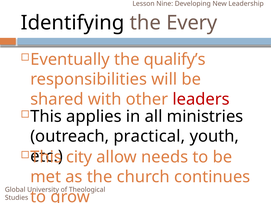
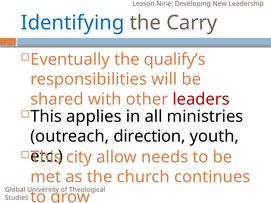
Identifying colour: black -> blue
Every: Every -> Carry
practical: practical -> direction
